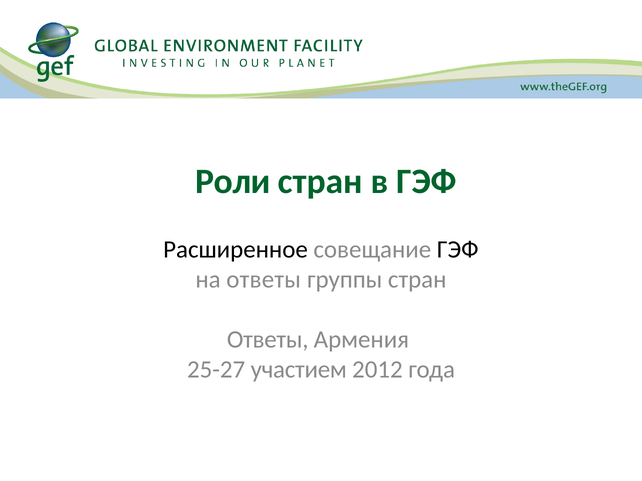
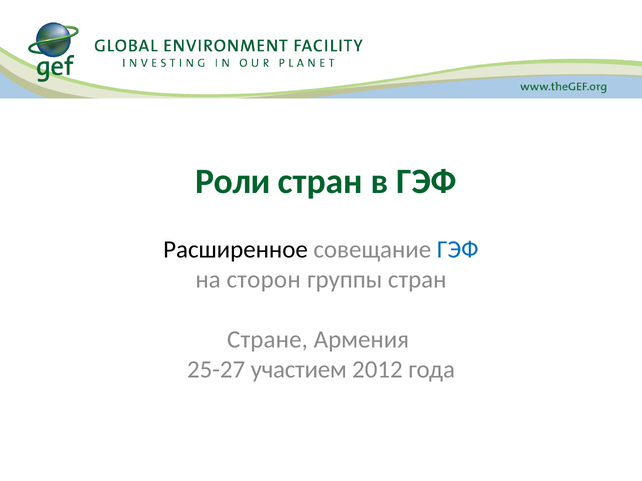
ГЭФ at (458, 250) colour: black -> blue
на ответы: ответы -> сторон
Ответы at (268, 340): Ответы -> Стране
